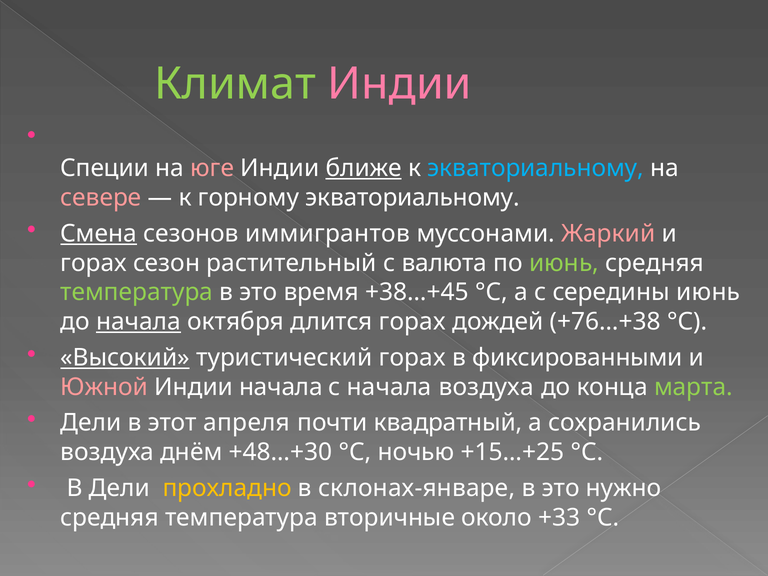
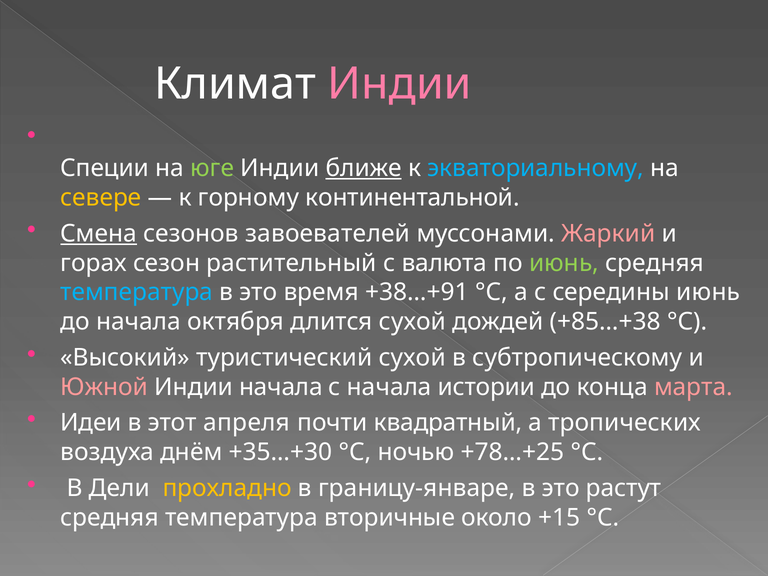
Климат colour: light green -> white
юге colour: pink -> light green
севере colour: pink -> yellow
горному экваториальному: экваториальному -> континентальной
иммигрантов: иммигрантов -> завоевателей
температура at (137, 292) colour: light green -> light blue
+38…+45: +38…+45 -> +38…+91
начала at (138, 322) underline: present -> none
длится горах: горах -> сухой
+76…+38: +76…+38 -> +85…+38
Высокий underline: present -> none
туристический горах: горах -> сухой
фиксированными: фиксированными -> субтропическому
начала воздуха: воздуха -> истории
марта colour: light green -> pink
Дели at (91, 423): Дели -> Идеи
сохранились: сохранились -> тропических
+48…+30: +48…+30 -> +35…+30
+15…+25: +15…+25 -> +78…+25
склонах-январе: склонах-январе -> границу-январе
нужно: нужно -> растут
+33: +33 -> +15
